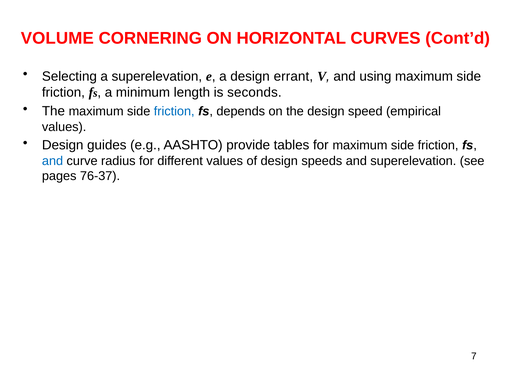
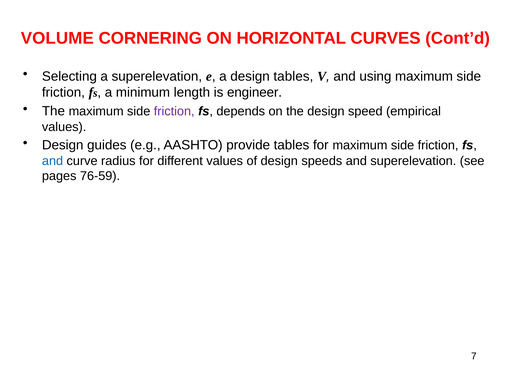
design errant: errant -> tables
seconds: seconds -> engineer
friction at (174, 111) colour: blue -> purple
76-37: 76-37 -> 76-59
